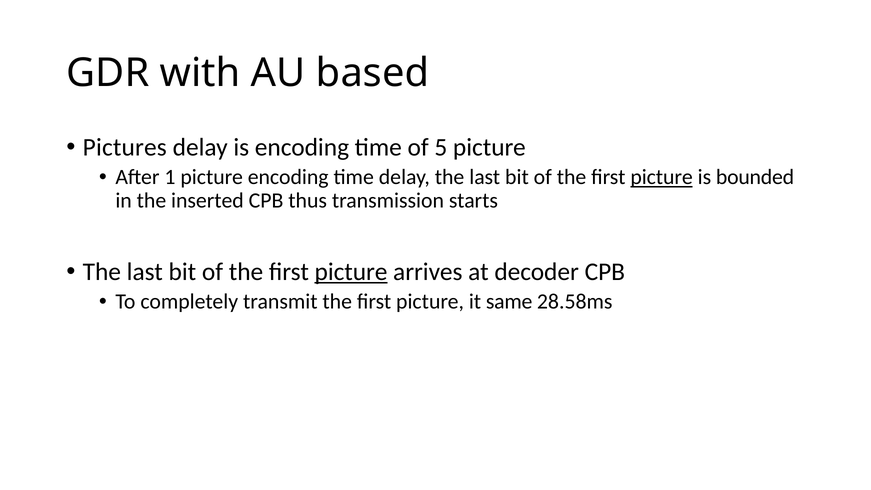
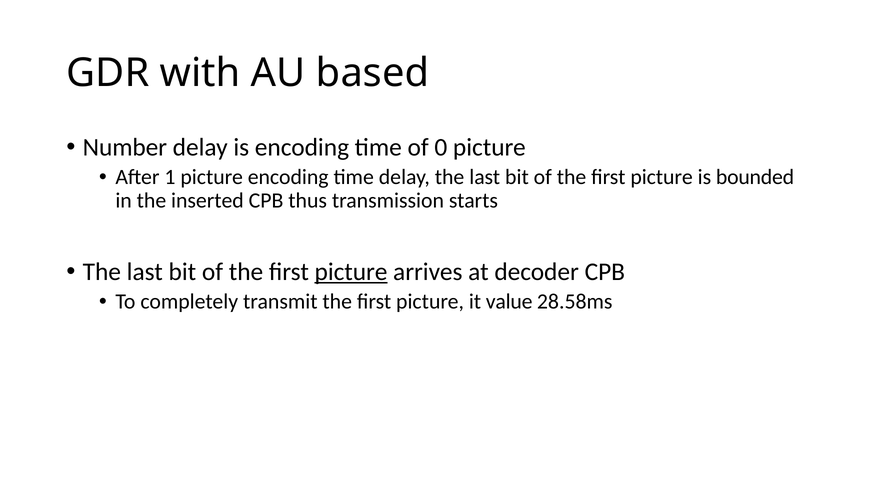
Pictures: Pictures -> Number
5: 5 -> 0
picture at (662, 177) underline: present -> none
same: same -> value
